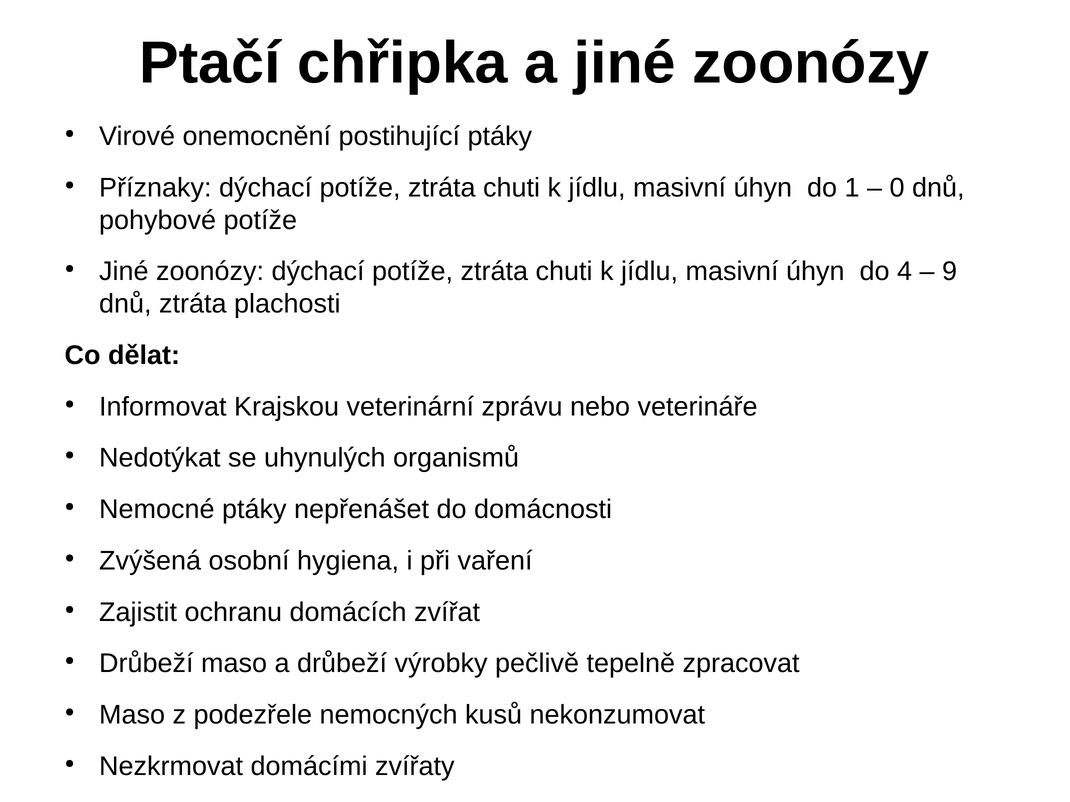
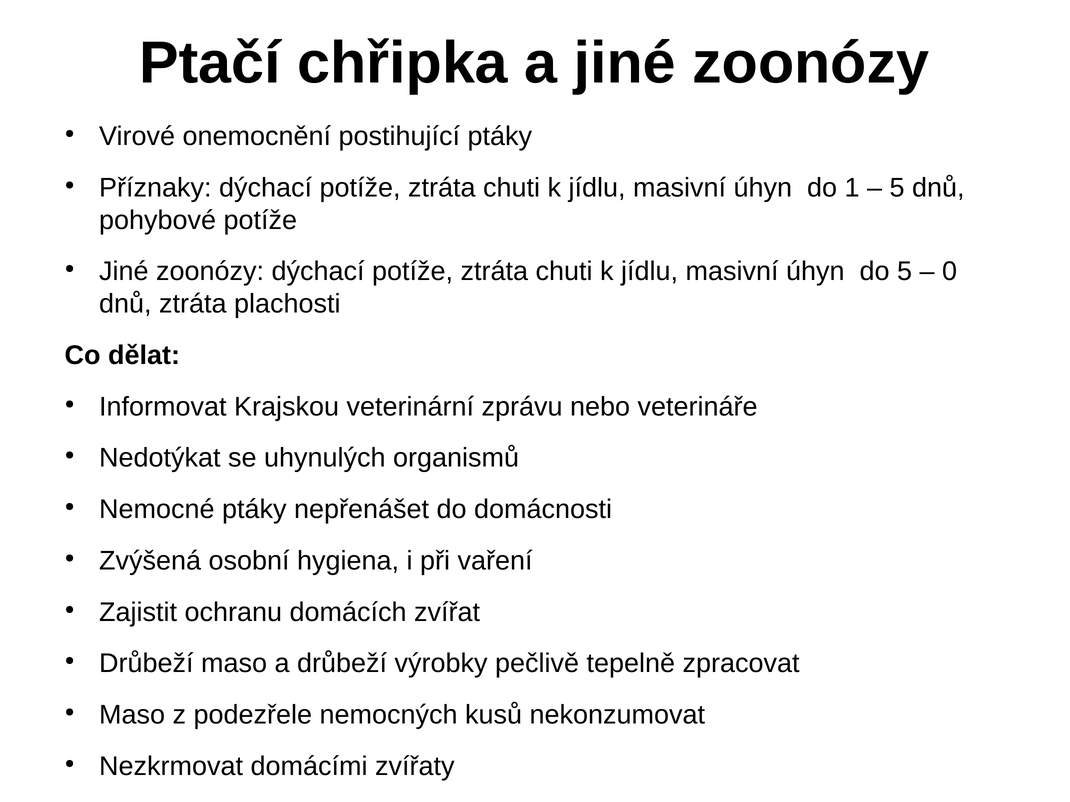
0 at (897, 188): 0 -> 5
do 4: 4 -> 5
9: 9 -> 0
